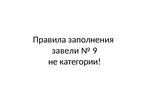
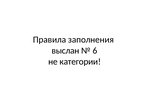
завели: завели -> выслан
9: 9 -> 6
